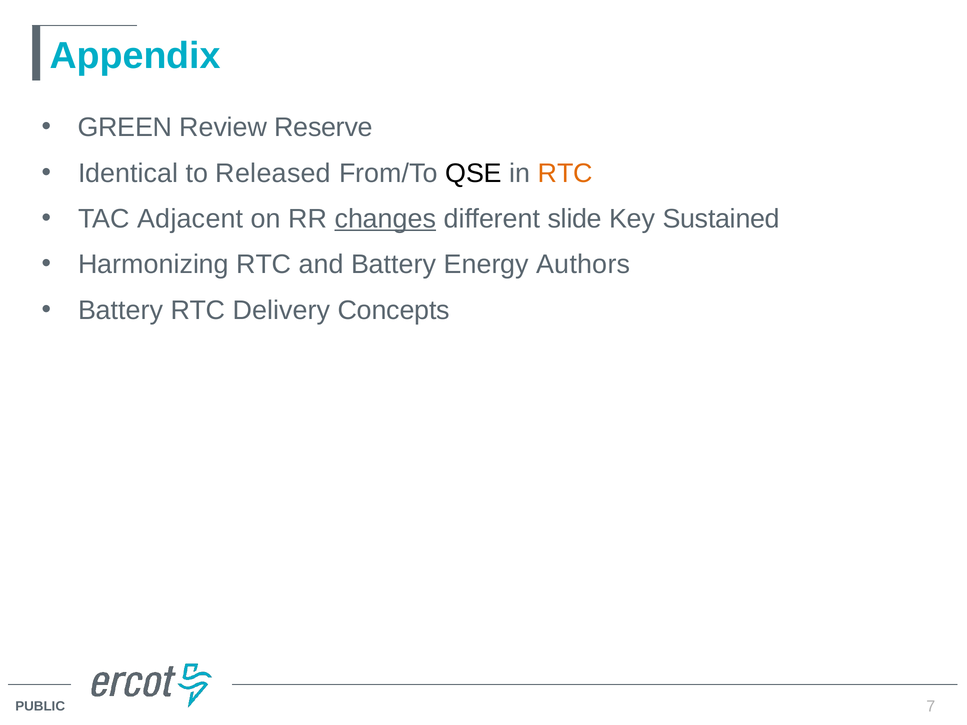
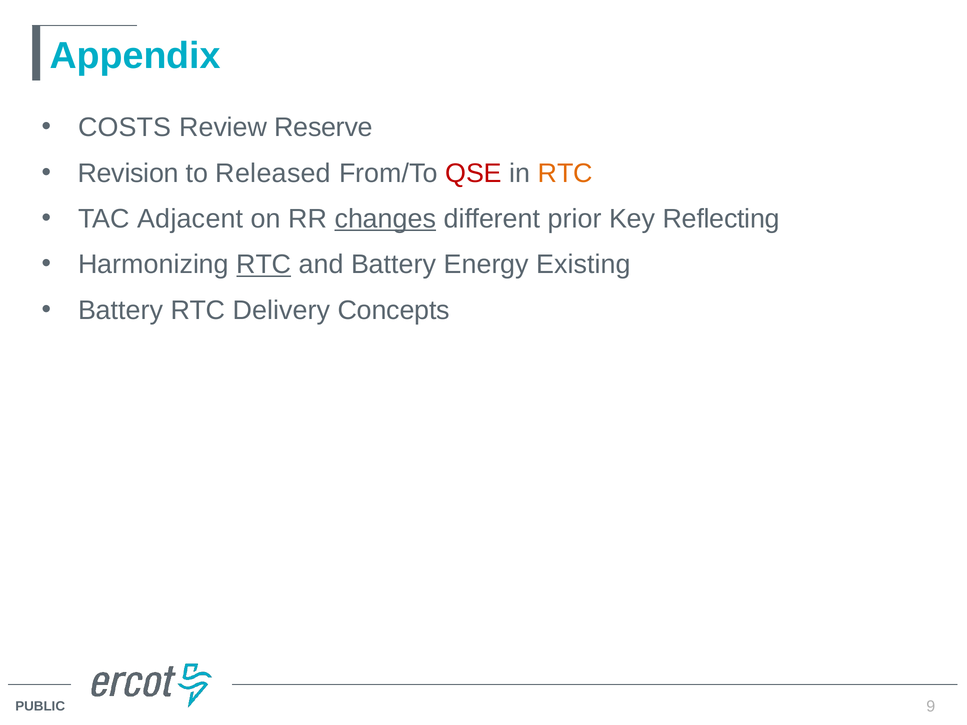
GREEN: GREEN -> COSTS
Identical: Identical -> Revision
QSE colour: black -> red
slide: slide -> prior
Sustained: Sustained -> Reflecting
RTC at (264, 265) underline: none -> present
Authors: Authors -> Existing
7: 7 -> 9
